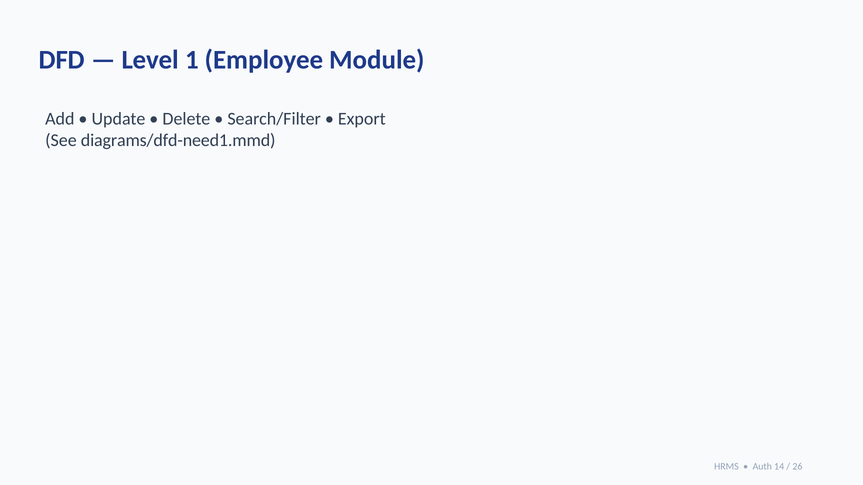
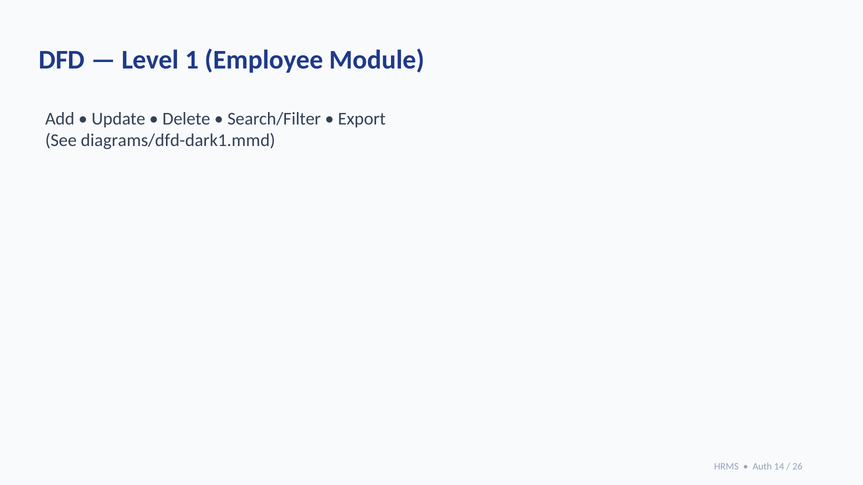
diagrams/dfd-need1.mmd: diagrams/dfd-need1.mmd -> diagrams/dfd-dark1.mmd
